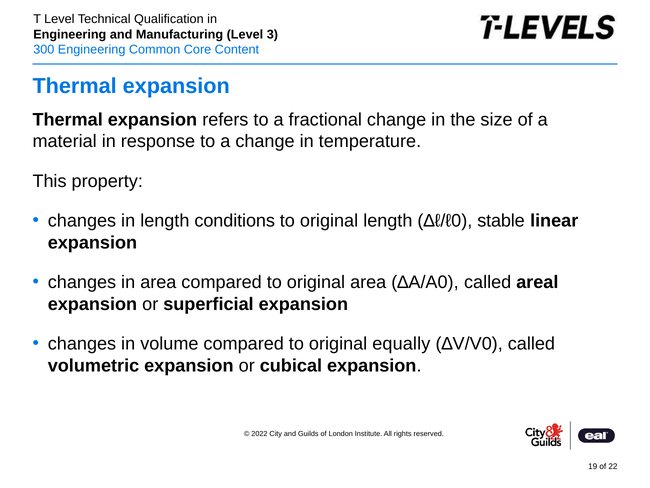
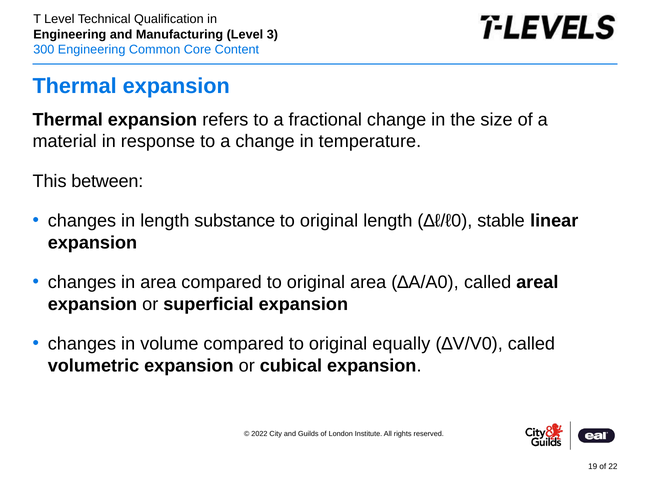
property: property -> between
conditions: conditions -> substance
